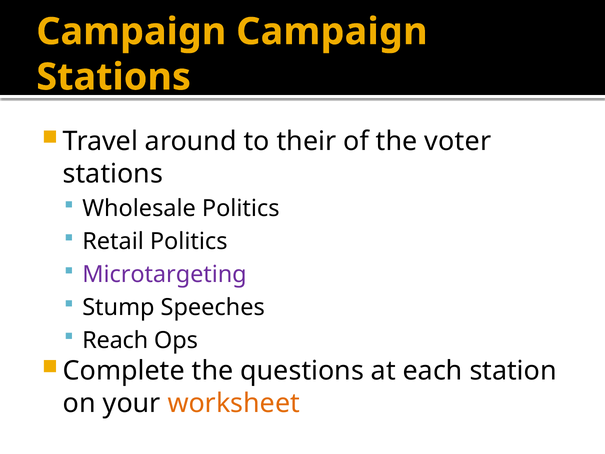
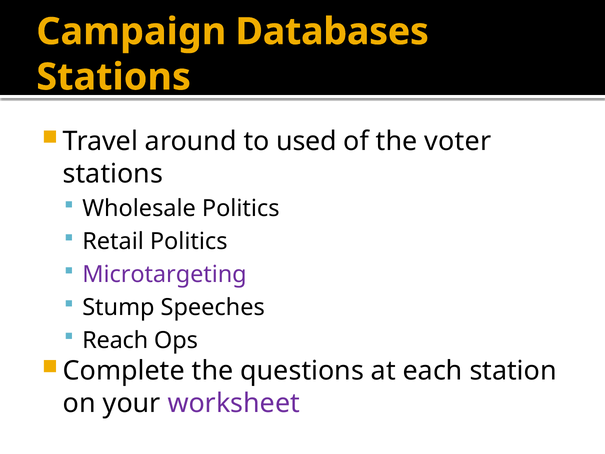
Campaign Campaign: Campaign -> Databases
their: their -> used
worksheet colour: orange -> purple
